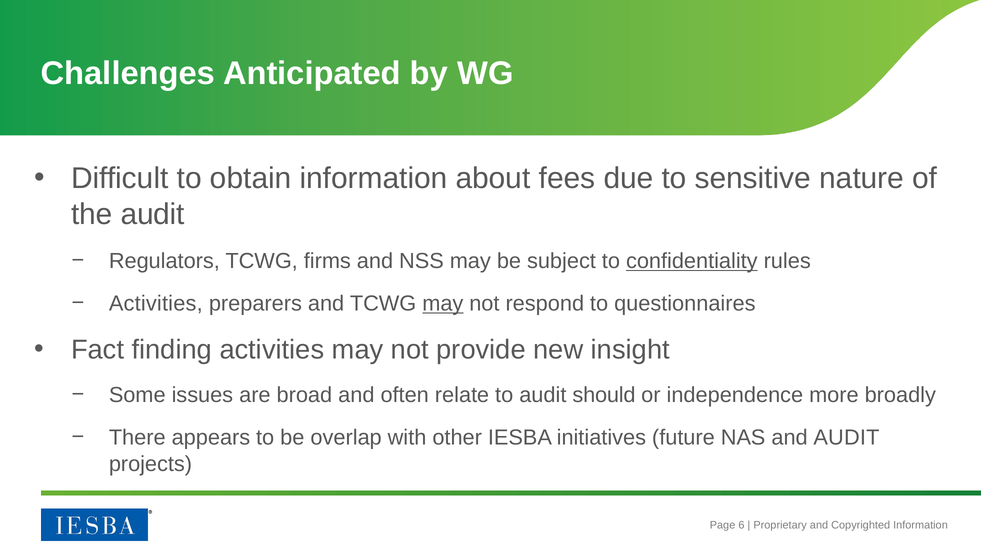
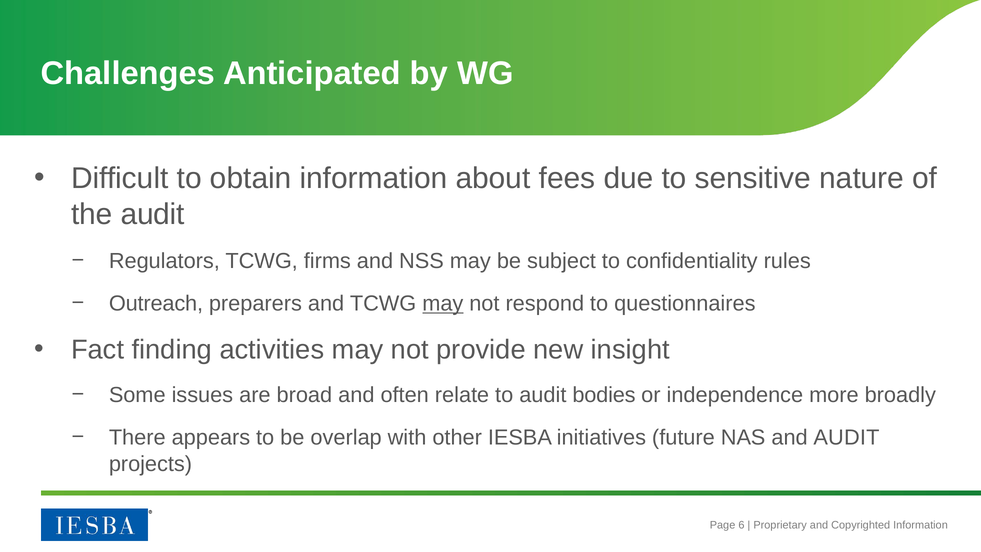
confidentiality underline: present -> none
Activities at (156, 304): Activities -> Outreach
should: should -> bodies
